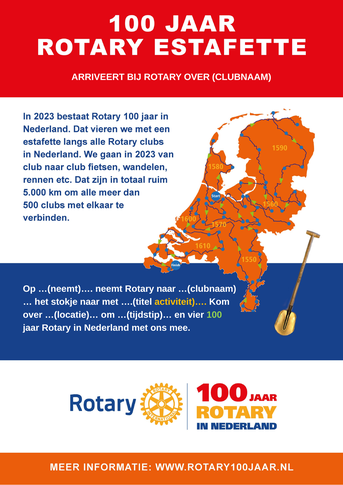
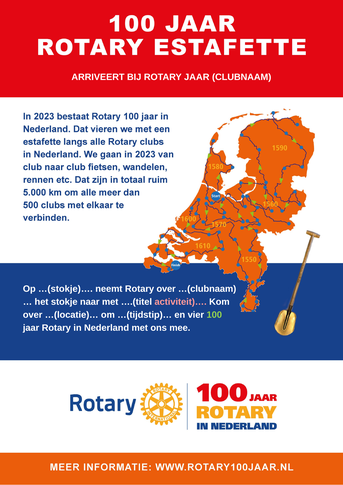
ROTARY OVER: OVER -> JAAR
…(neemt)…: …(neemt)… -> …(stokje)…
Rotary naar: naar -> over
activiteit)… colour: yellow -> pink
